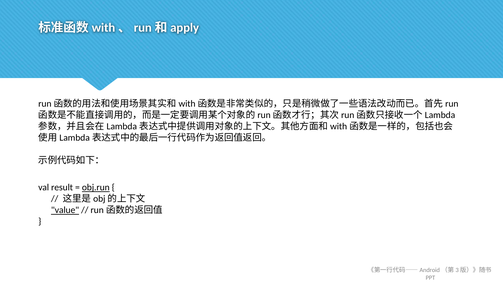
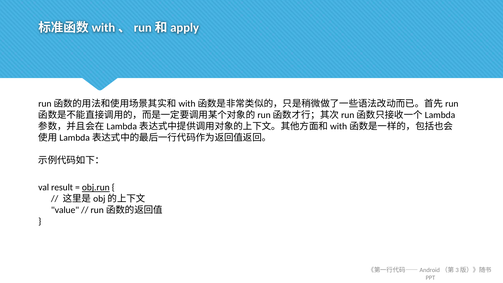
value underline: present -> none
